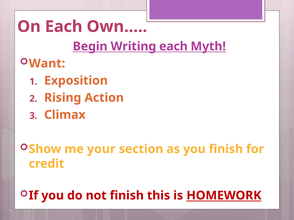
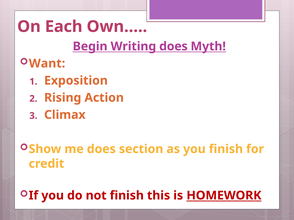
Writing each: each -> does
me your: your -> does
